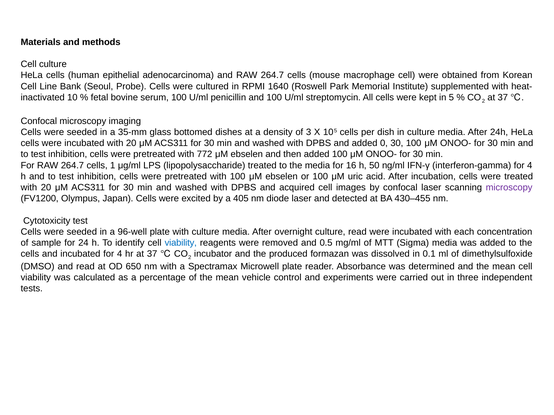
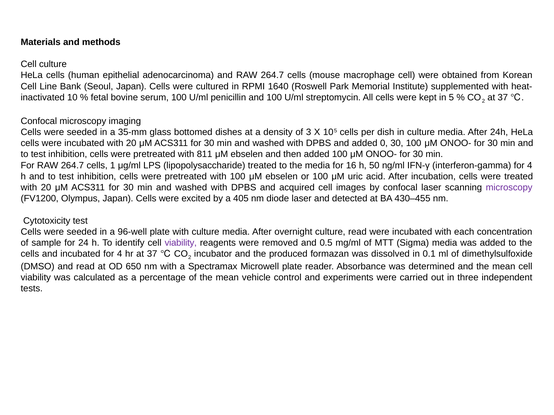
Seoul Probe: Probe -> Japan
772: 772 -> 811
viability at (181, 243) colour: blue -> purple
